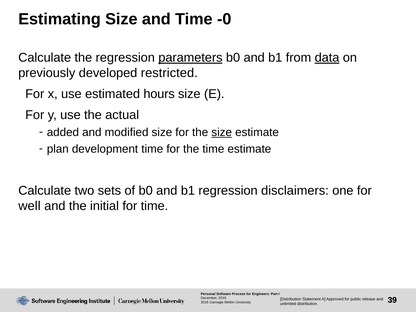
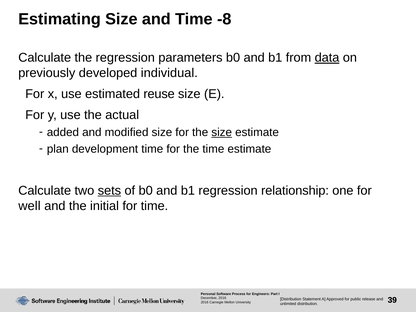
-0: -0 -> -8
parameters underline: present -> none
restricted: restricted -> individual
hours: hours -> reuse
sets underline: none -> present
disclaimers: disclaimers -> relationship
